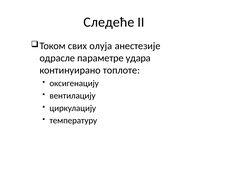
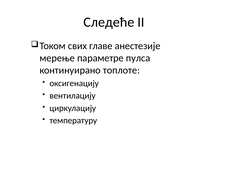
олуја: олуја -> главе
одрасле: одрасле -> мерење
удара: удара -> пулса
